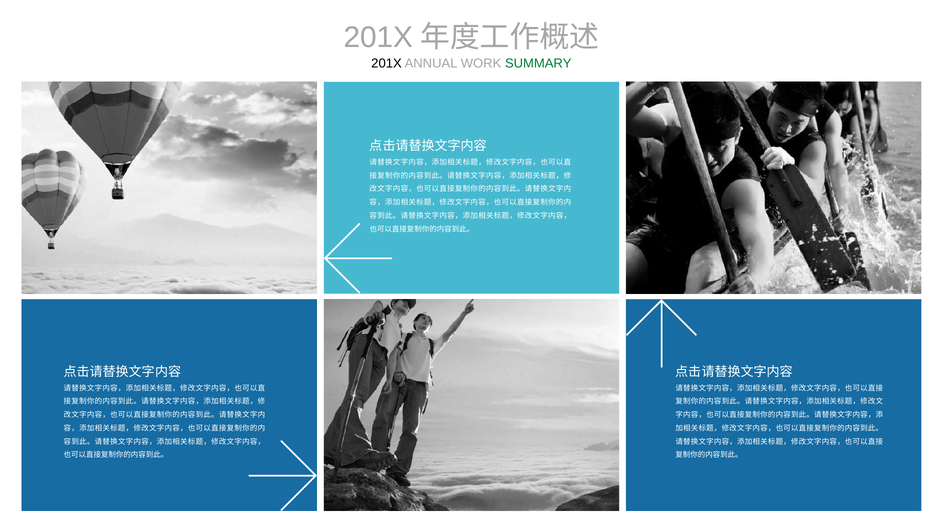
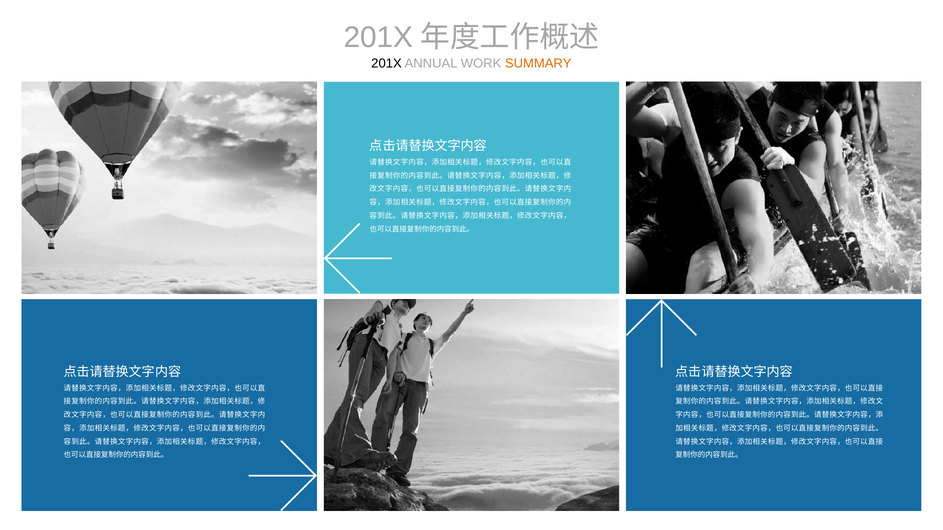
SUMMARY colour: green -> orange
